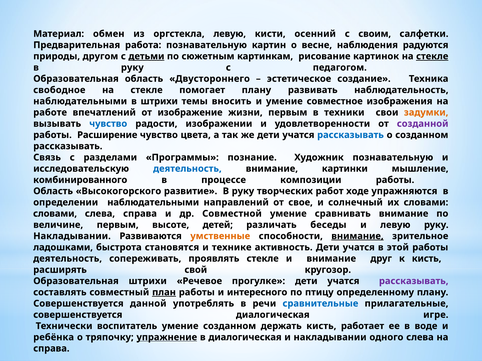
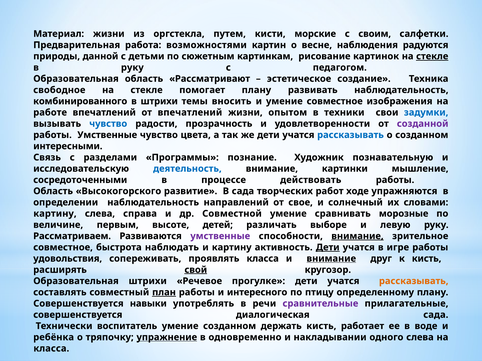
Материал обмен: обмен -> жизни
оргстекла левую: левую -> путем
осенний: осенний -> морские
работа познавательную: познавательную -> возможностями
другом: другом -> данной
детьми underline: present -> none
Двустороннего: Двустороннего -> Рассматривают
наблюдательными at (80, 101): наблюдательными -> комбинированного
от изображение: изображение -> впечатлений
жизни первым: первым -> опытом
задумки colour: orange -> blue
изображении: изображении -> прозрачность
работы Расширение: Расширение -> Умственные
рассказывать at (68, 146): рассказывать -> интересными
комбинированного: комбинированного -> сосредоточенными
композиции: композиции -> действовать
развитие В руку: руку -> сада
определении наблюдательными: наблюдательными -> наблюдательность
словами at (55, 214): словами -> картину
сравнивать внимание: внимание -> морозные
беседы: беседы -> выборе
Накладывании at (72, 236): Накладывании -> Рассматриваем
умственные at (220, 236) colour: orange -> purple
ладошками at (63, 248): ладошками -> совместное
становятся: становятся -> наблюдать
и технике: технике -> картину
Дети at (328, 248) underline: none -> present
этой: этой -> игре
деятельность at (68, 259): деятельность -> удовольствия
проявлять стекле: стекле -> класса
внимание at (331, 259) underline: none -> present
свой underline: none -> present
рассказывать at (414, 281) colour: purple -> orange
данной: данной -> навыки
сравнительные colour: blue -> purple
диалогическая игре: игре -> сада
в диалогическая: диалогическая -> одновременно
справа at (51, 349): справа -> класса
